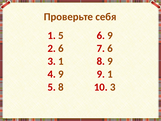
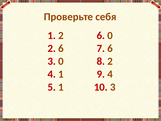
1 5: 5 -> 2
6 9: 9 -> 0
3 1: 1 -> 0
8 9: 9 -> 2
4 9: 9 -> 1
9 1: 1 -> 4
5 8: 8 -> 1
